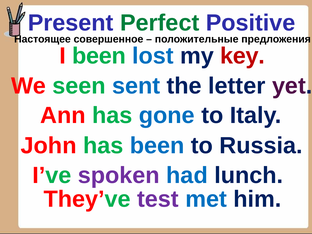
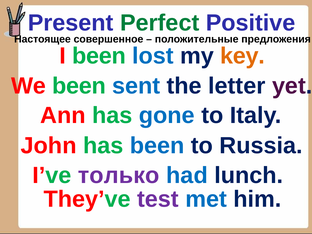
key colour: red -> orange
We seen: seen -> been
spoken: spoken -> только
